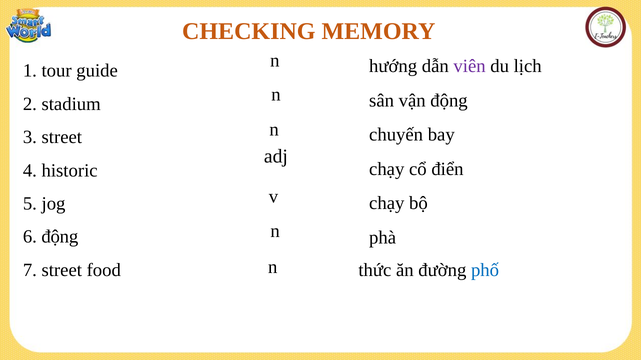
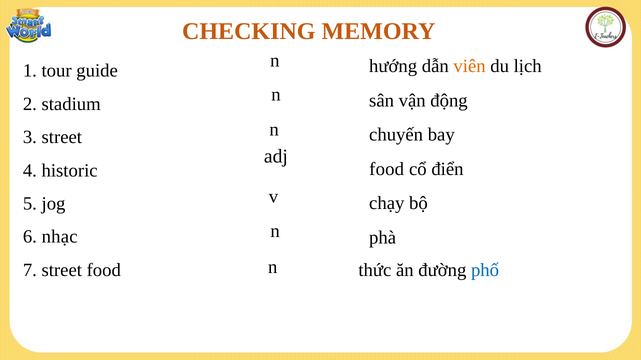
viên colour: purple -> orange
chạy at (387, 169): chạy -> food
6 động: động -> nhạc
